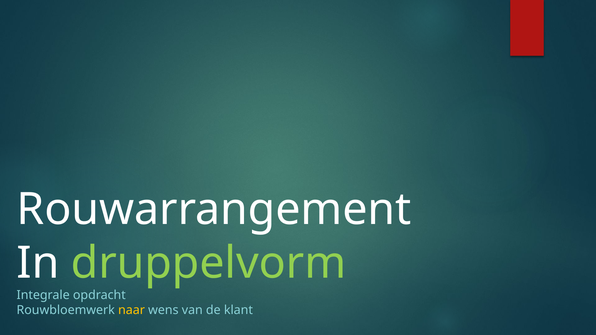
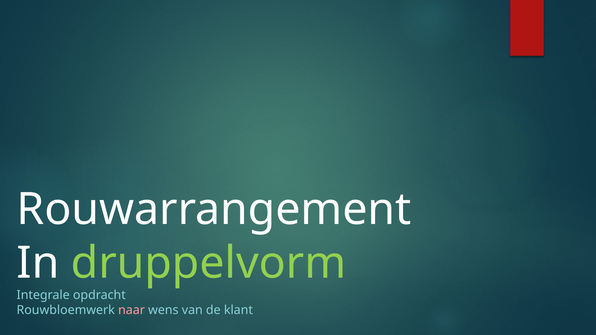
naar colour: yellow -> pink
